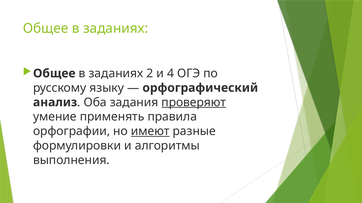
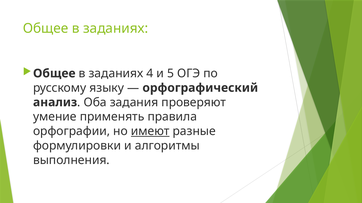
2: 2 -> 4
4: 4 -> 5
проверяют underline: present -> none
